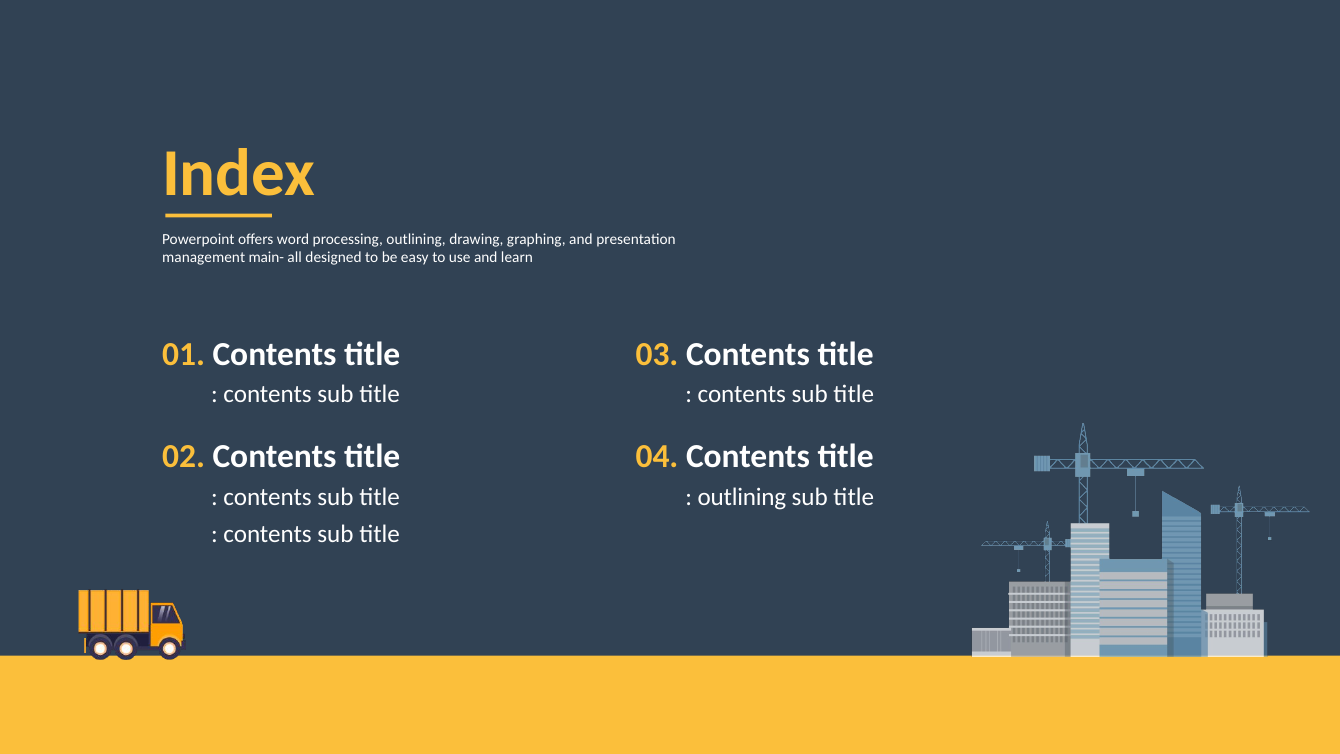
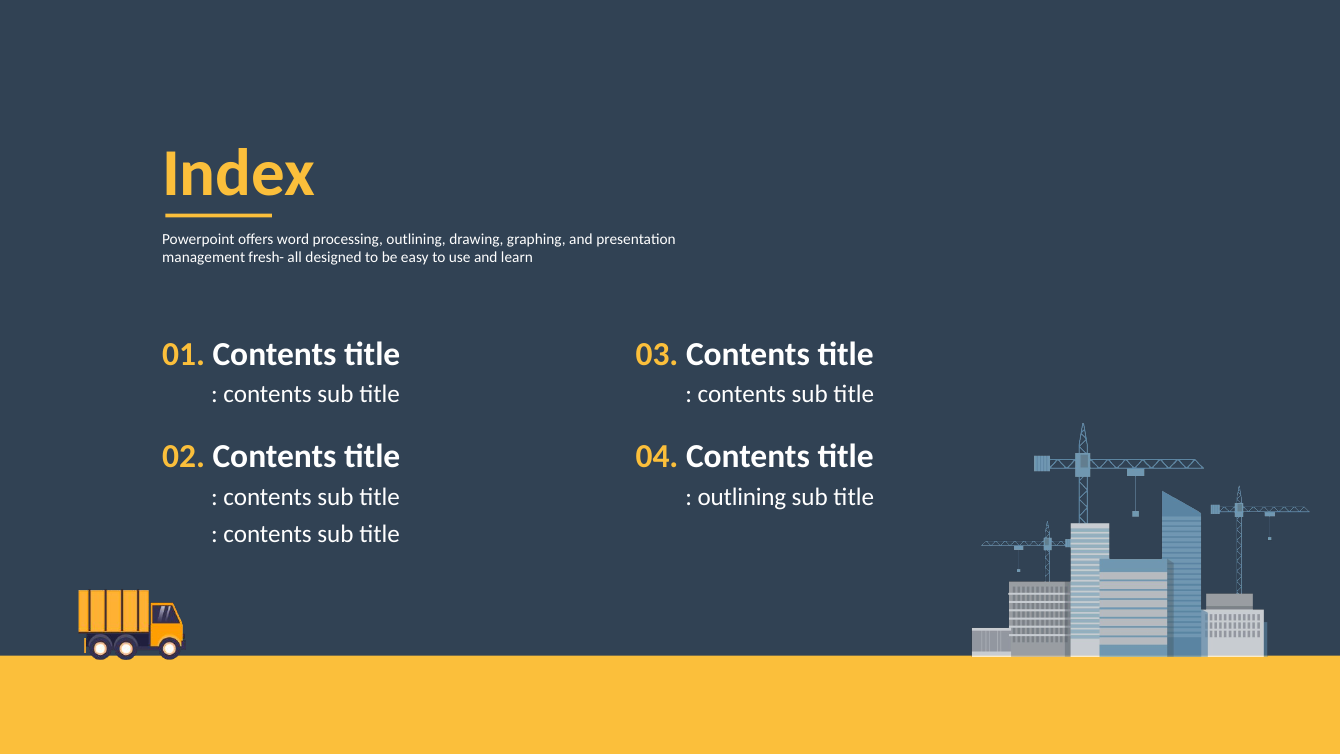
main-: main- -> fresh-
